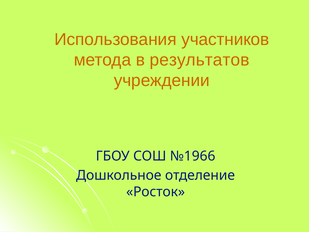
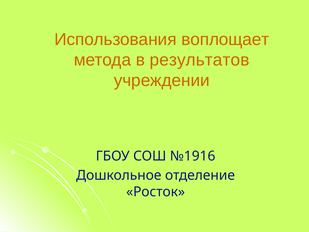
участников: участников -> воплощает
№1966: №1966 -> №1916
